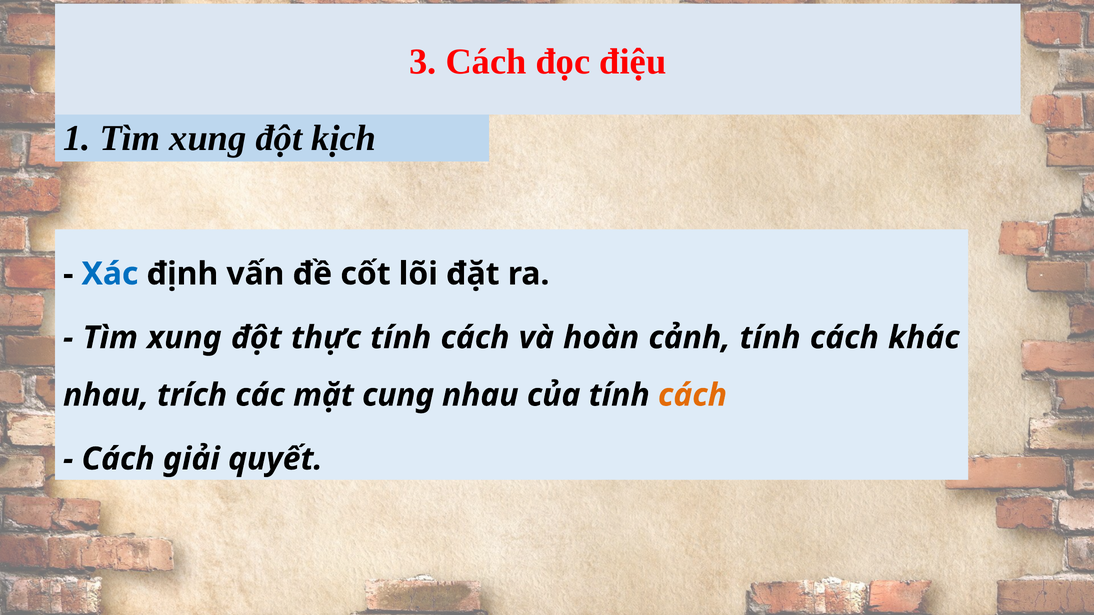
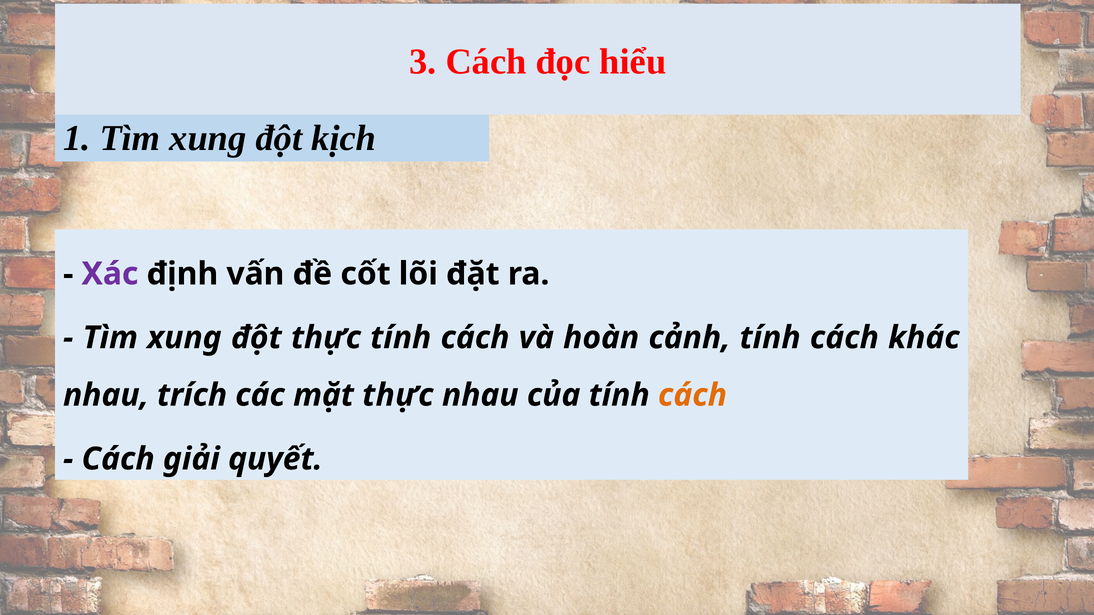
điệu: điệu -> hiểu
Xác colour: blue -> purple
mặt cung: cung -> thực
